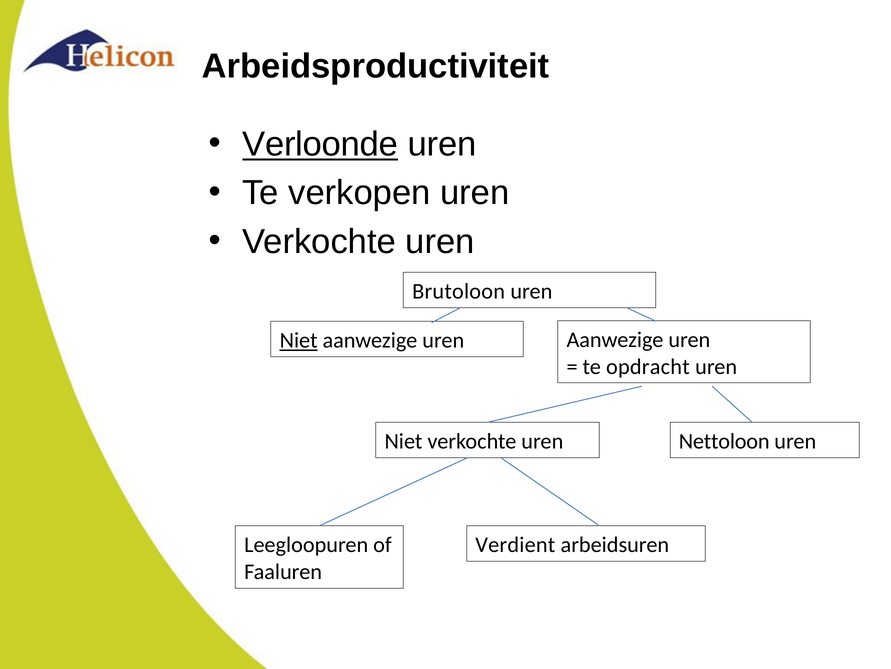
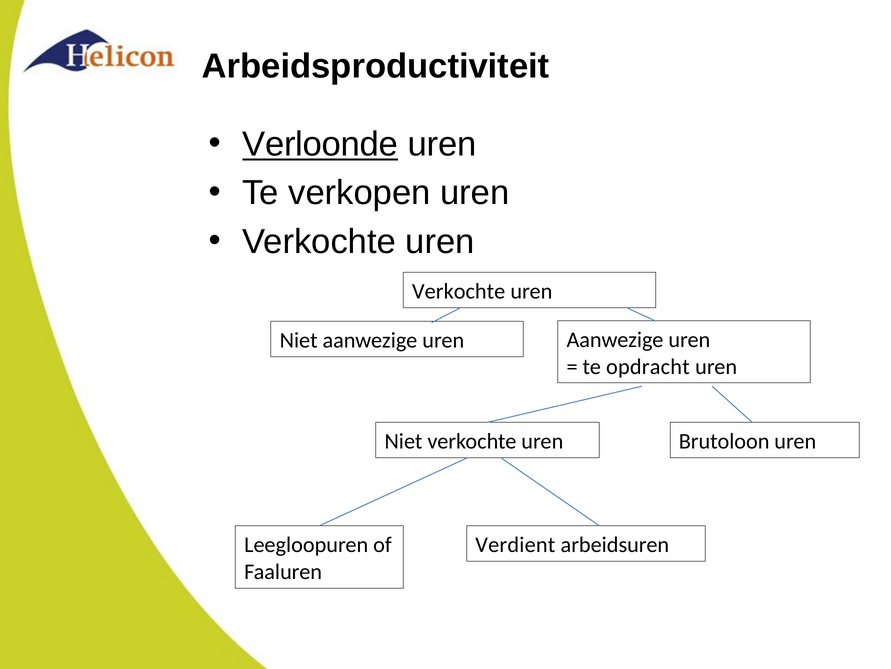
Brutoloon at (459, 291): Brutoloon -> Verkochte
Niet at (299, 340) underline: present -> none
Nettoloon: Nettoloon -> Brutoloon
